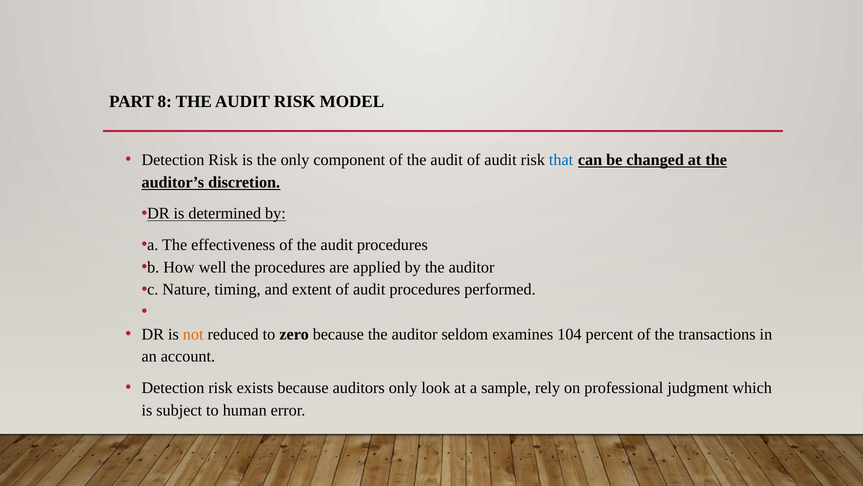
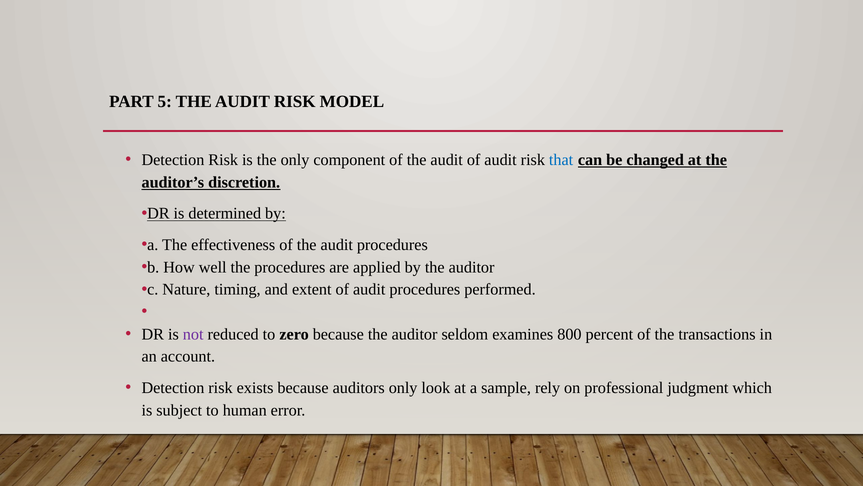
8: 8 -> 5
not colour: orange -> purple
104: 104 -> 800
